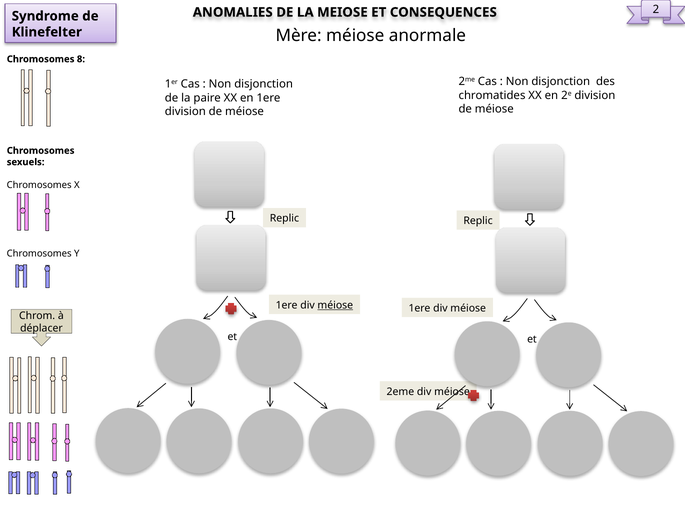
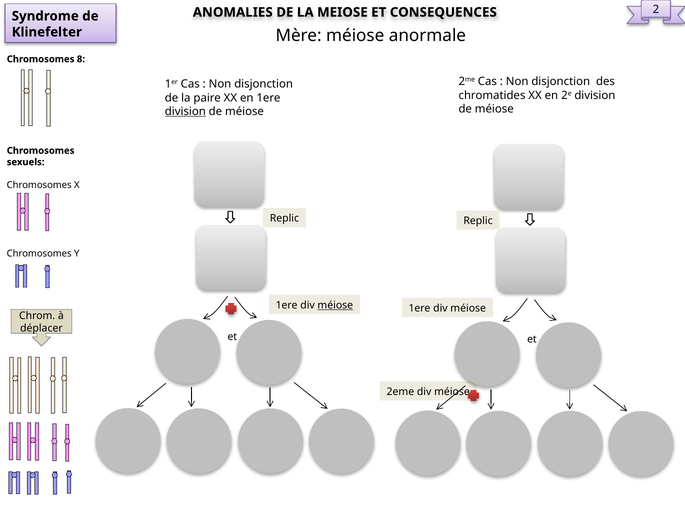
division at (185, 111) underline: none -> present
